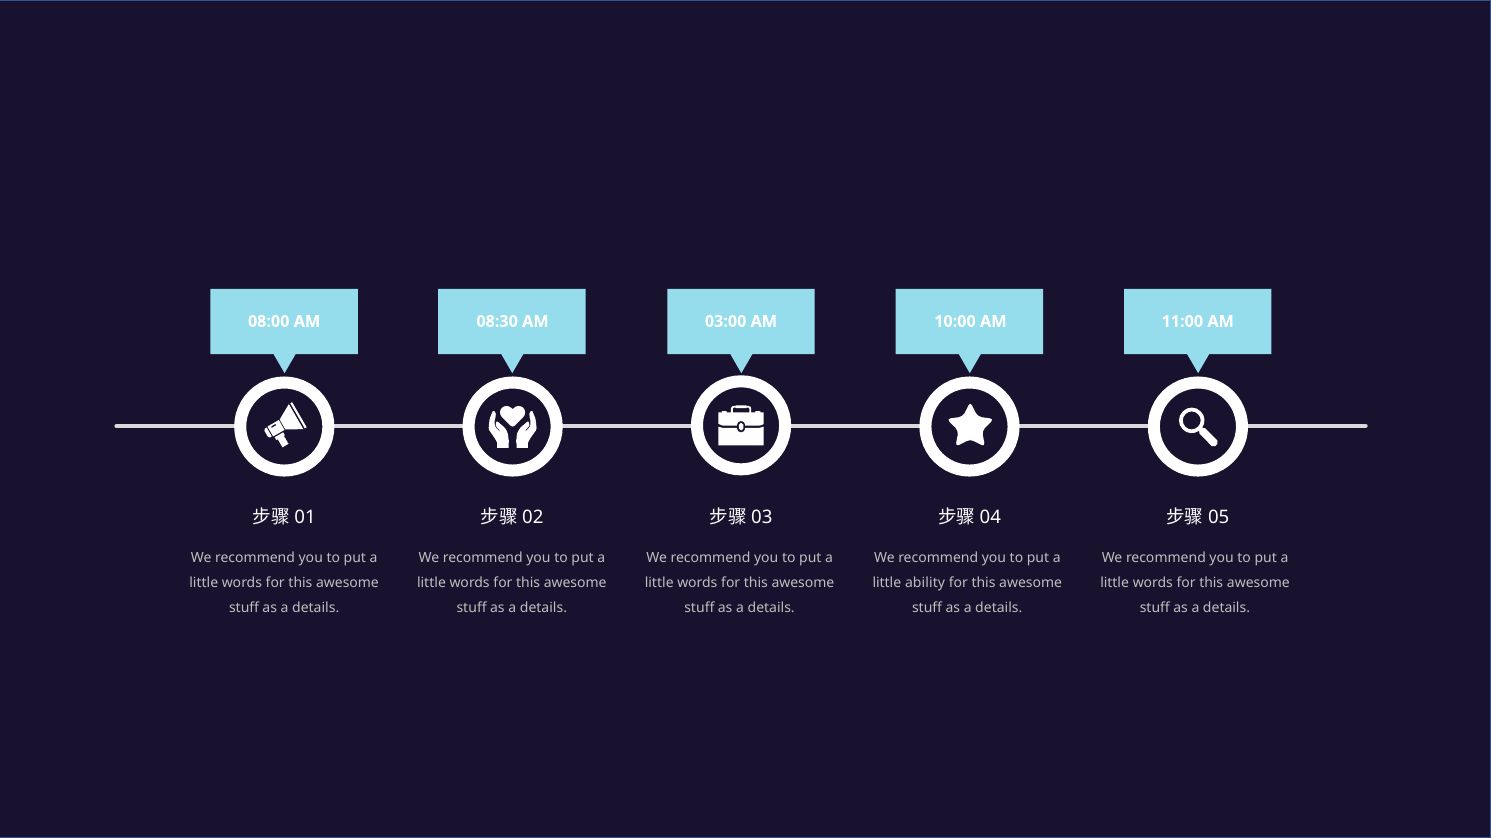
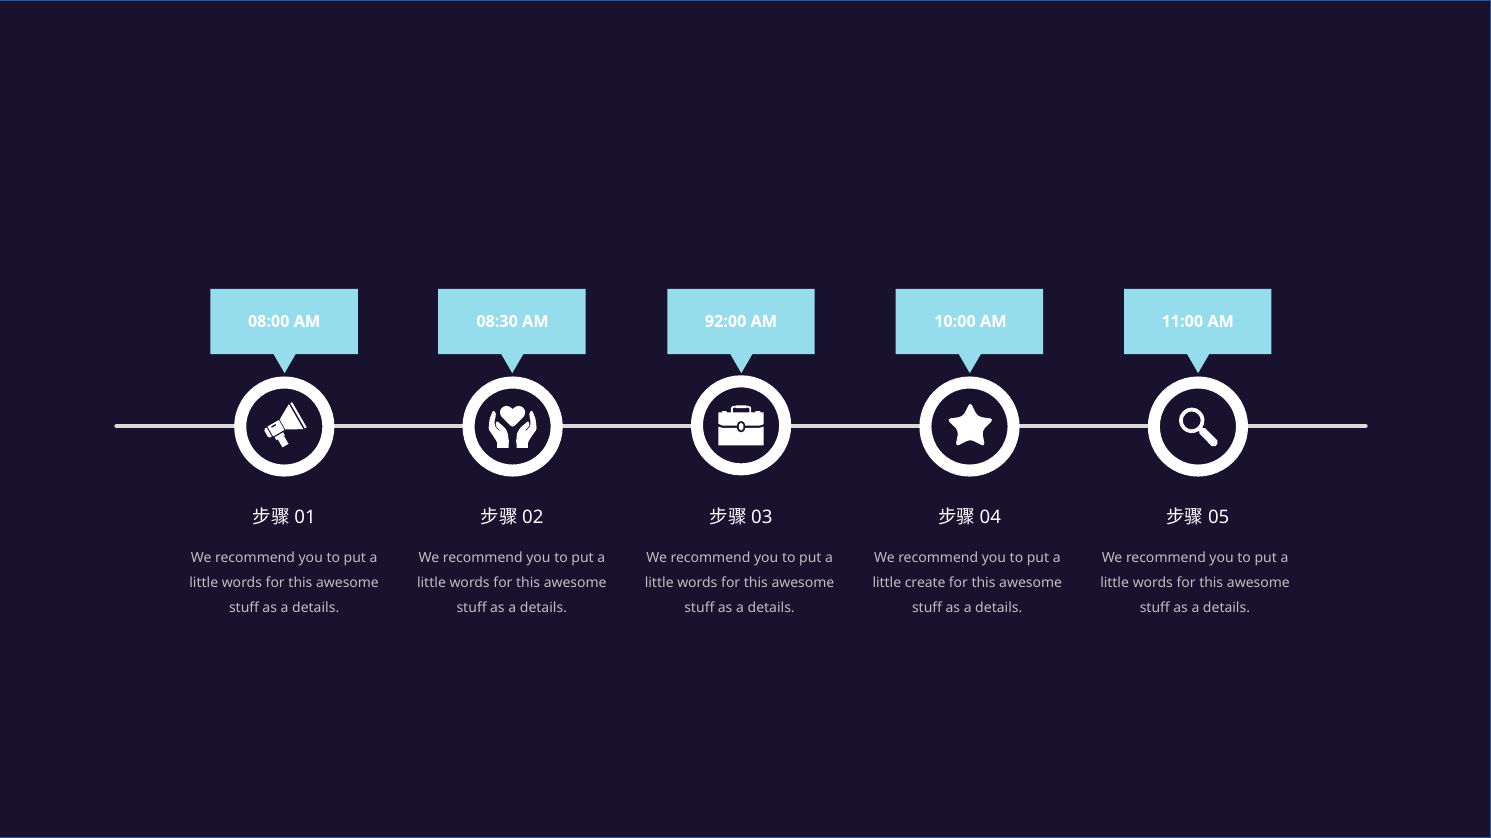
03:00: 03:00 -> 92:00
ability: ability -> create
